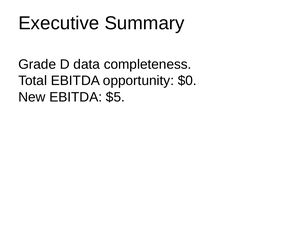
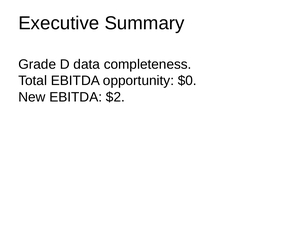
$5: $5 -> $2
